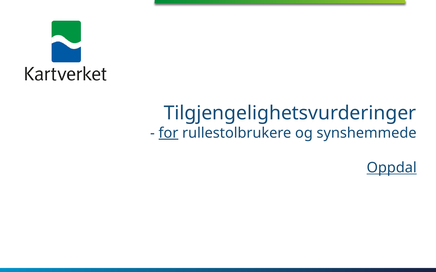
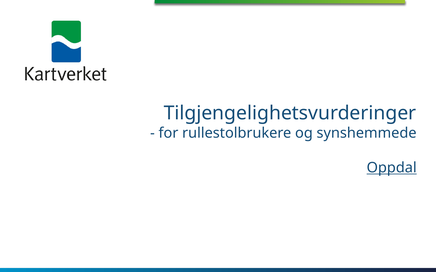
for underline: present -> none
